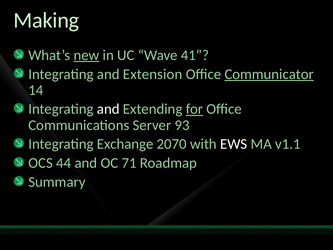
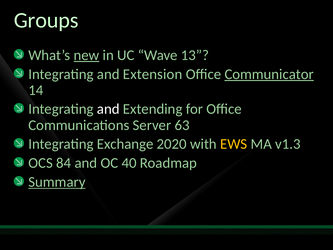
Making: Making -> Groups
41: 41 -> 13
for underline: present -> none
93: 93 -> 63
2070: 2070 -> 2020
EWS colour: white -> yellow
v1.1: v1.1 -> v1.3
44: 44 -> 84
71: 71 -> 40
Summary underline: none -> present
